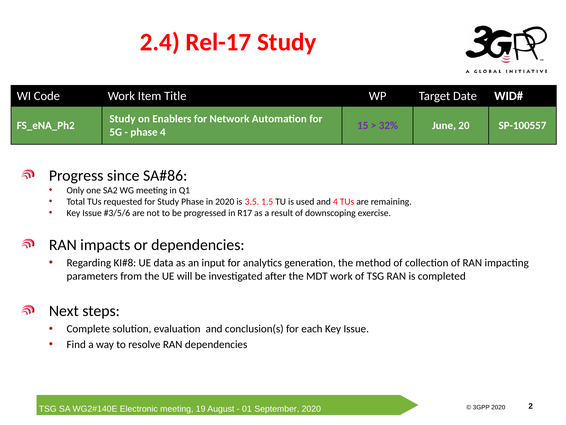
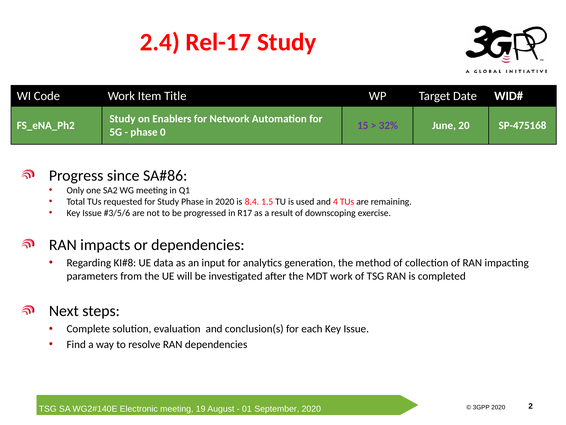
SP-100557: SP-100557 -> SP-475168
phase 4: 4 -> 0
3.5: 3.5 -> 8.4
